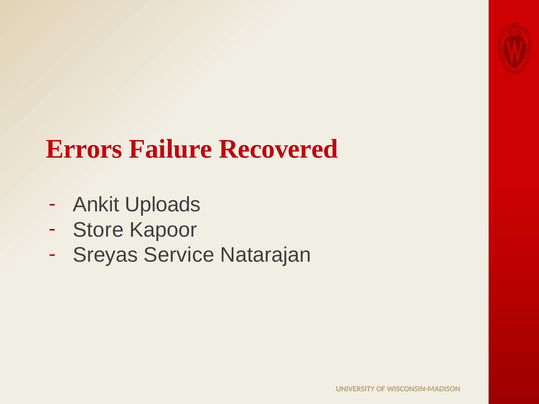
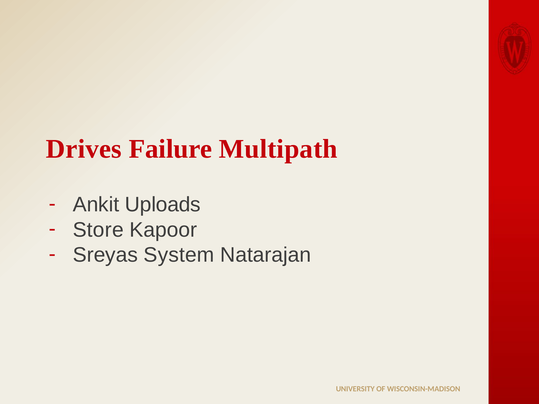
Errors: Errors -> Drives
Recovered: Recovered -> Multipath
Service: Service -> System
